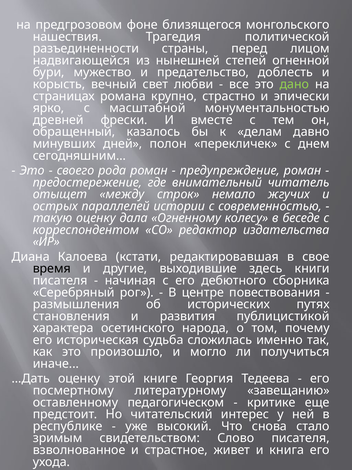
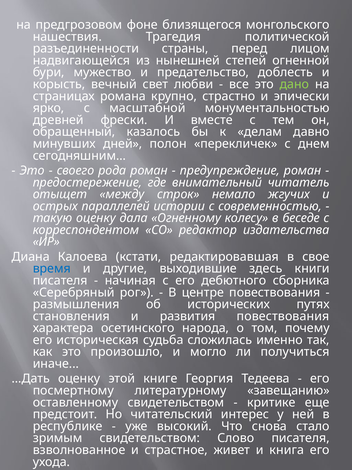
время colour: black -> blue
развития публицистикой: публицистикой -> повествования
оставленному педагогическом: педагогическом -> свидетельством
